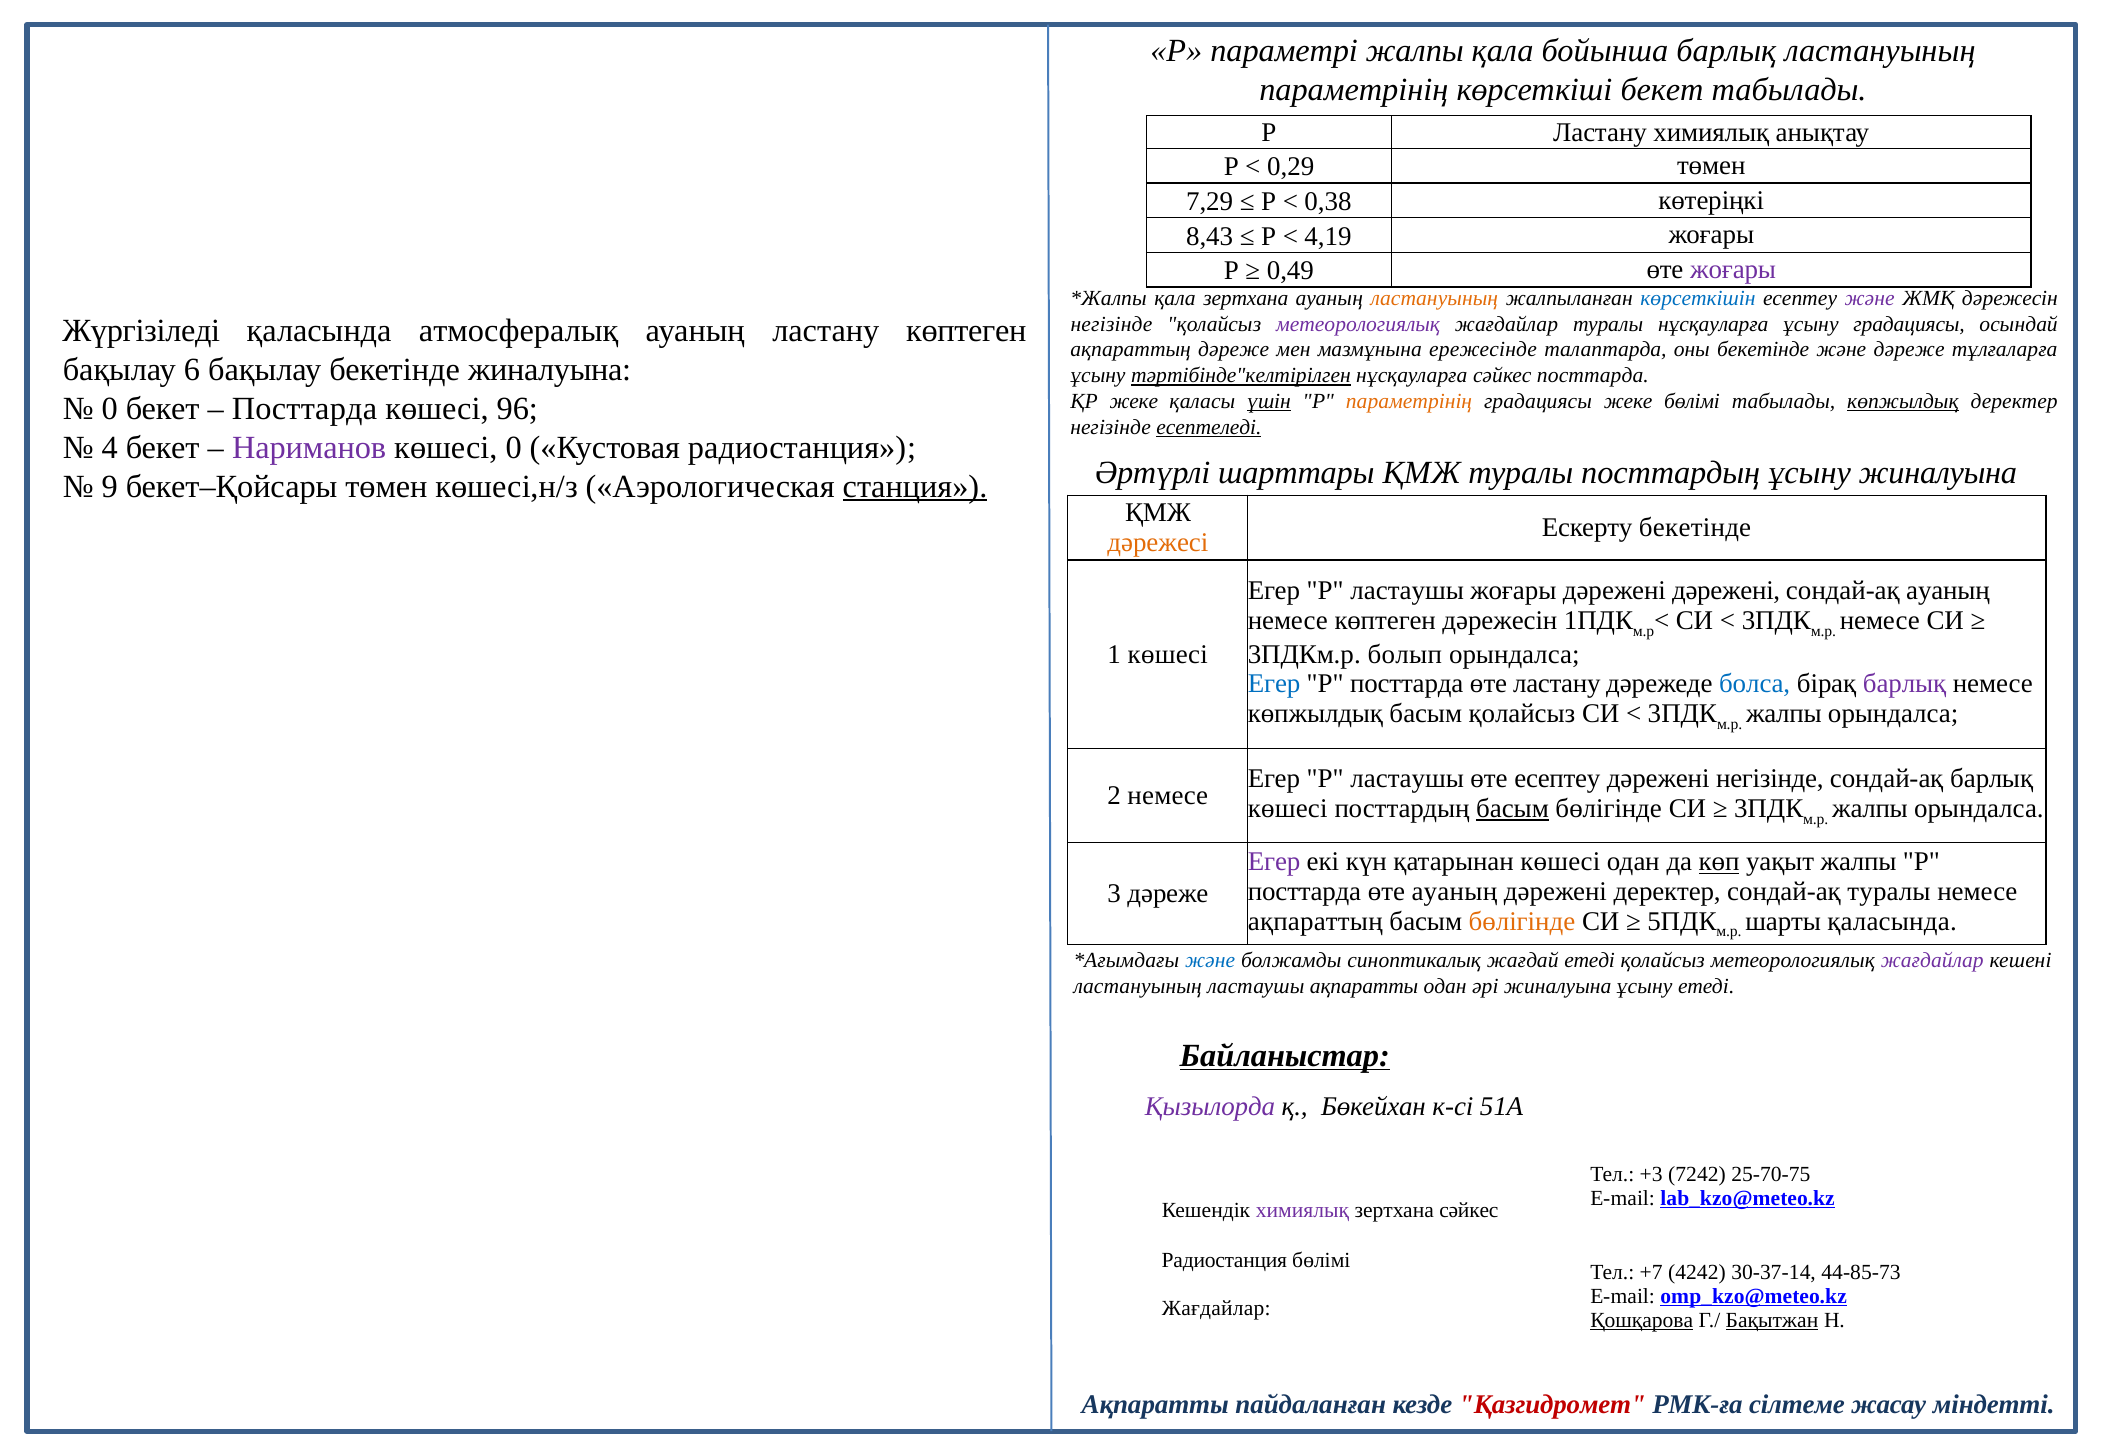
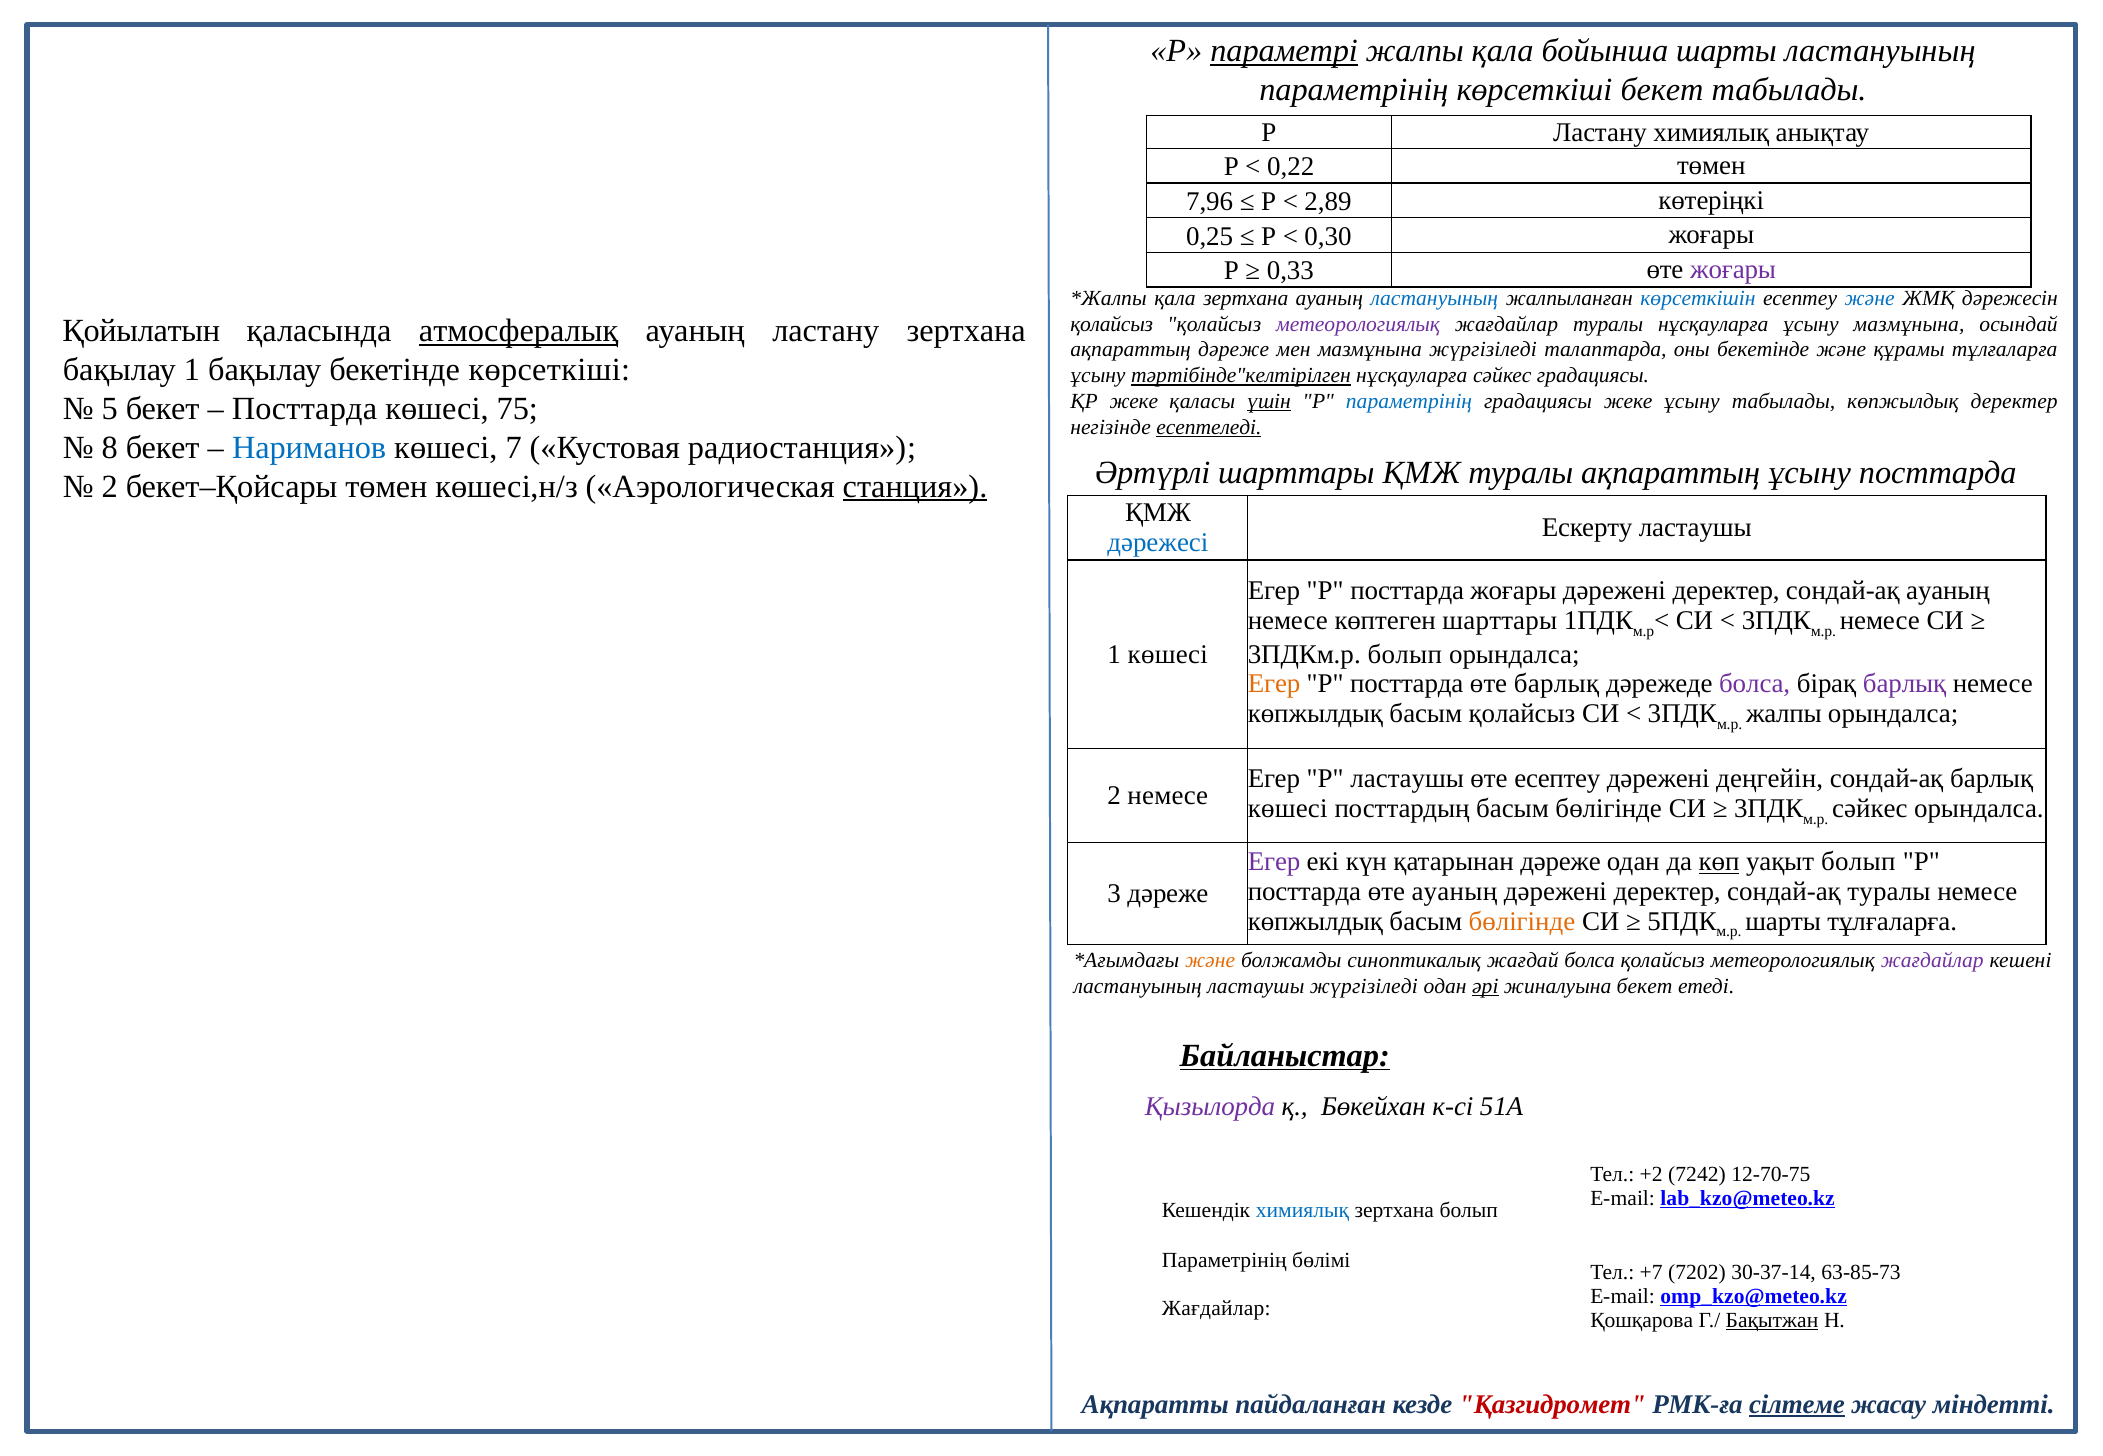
параметрі underline: none -> present
бойынша барлық: барлық -> шарты
0,29: 0,29 -> 0,22
7,29: 7,29 -> 7,96
0,38: 0,38 -> 2,89
8,43: 8,43 -> 0,25
4,19: 4,19 -> 0,30
0,49: 0,49 -> 0,33
ластануының at (1434, 298) colour: orange -> blue
және at (1870, 298) colour: purple -> blue
негізінде at (1111, 324): негізінде -> қолайсыз
ұсыну градациясы: градациясы -> мазмұнына
Жүргізіледі: Жүргізіледі -> Қойылатын
атмосфералық underline: none -> present
ластану көптеген: көптеген -> зертхана
мазмұнына ережесінде: ережесінде -> жүргізіледі
және дәреже: дәреже -> құрамы
бақылау 6: 6 -> 1
бекетінде жиналуына: жиналуына -> көрсеткіші
сәйкес посттарда: посттарда -> градациясы
параметрінің at (1409, 401) colour: orange -> blue
жеке бөлімі: бөлімі -> ұсыну
көпжылдық at (1903, 401) underline: present -> none
0 at (110, 409): 0 -> 5
96: 96 -> 75
4: 4 -> 8
Нариманов colour: purple -> blue
көшесі 0: 0 -> 7
туралы посттардың: посттардың -> ақпараттың
ұсыну жиналуына: жиналуына -> посттарда
9 at (110, 486): 9 -> 2
Ескерту бекетінде: бекетінде -> ластаушы
дәрежесі colour: orange -> blue
ластаушы at (1407, 591): ластаушы -> посттарда
жоғары дәрежені дәрежені: дәрежені -> деректер
көптеген дәрежесін: дәрежесін -> шарттары
Егер at (1274, 684) colour: blue -> orange
өте ластану: ластану -> барлық
болса at (1755, 684) colour: blue -> purple
дәрежені негізінде: негізінде -> деңгейін
басым at (1513, 808) underline: present -> none
жалпы at (1870, 808): жалпы -> сәйкес
қатарынан көшесі: көшесі -> дәреже
уақыт жалпы: жалпы -> болып
ақпараттың at (1315, 921): ақпараттың -> көпжылдық
шарты қаласында: қаласында -> тұлғаларға
және at (1210, 960) colour: blue -> orange
жағдай етеді: етеді -> болса
ластаушы ақпаратты: ақпаратты -> жүргізіледі
әрі underline: none -> present
жиналуына ұсыну: ұсыну -> бекет
+3: +3 -> +2
25-70-75: 25-70-75 -> 12-70-75
химиялық at (1302, 1210) colour: purple -> blue
зертхана сәйкес: сәйкес -> болып
Радиостанция at (1224, 1260): Радиостанция -> Параметрінің
4242: 4242 -> 7202
44-85-73: 44-85-73 -> 63-85-73
Қошқарова underline: present -> none
сілтеме underline: none -> present
